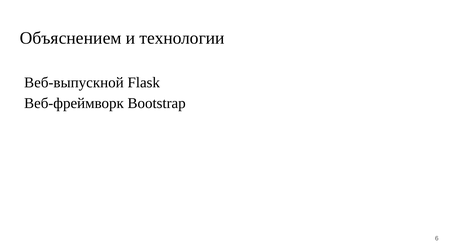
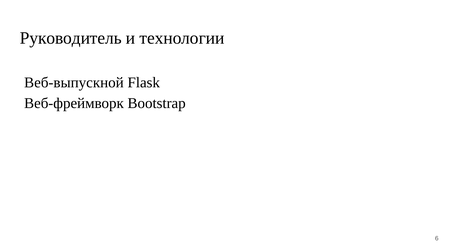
Объяснением: Объяснением -> Руководитель
